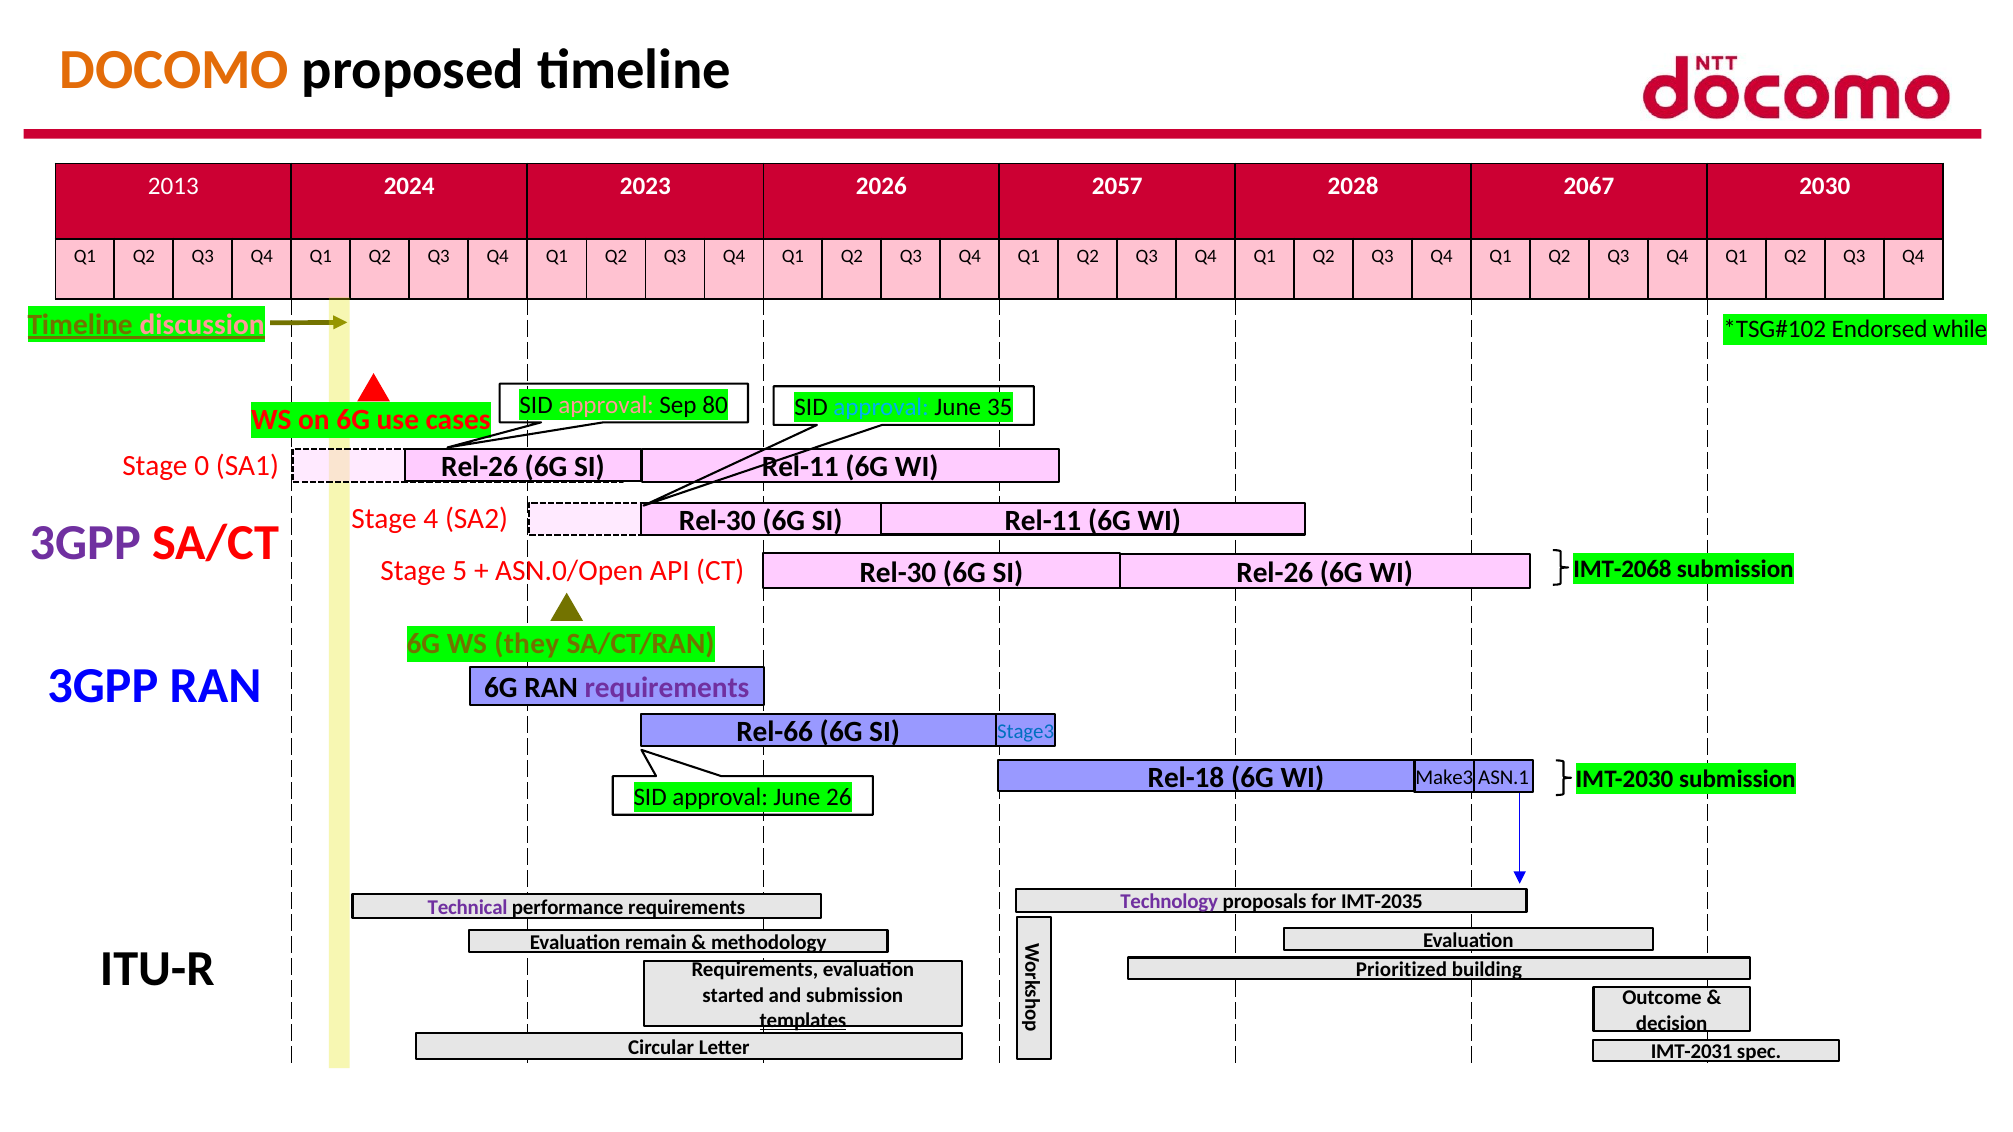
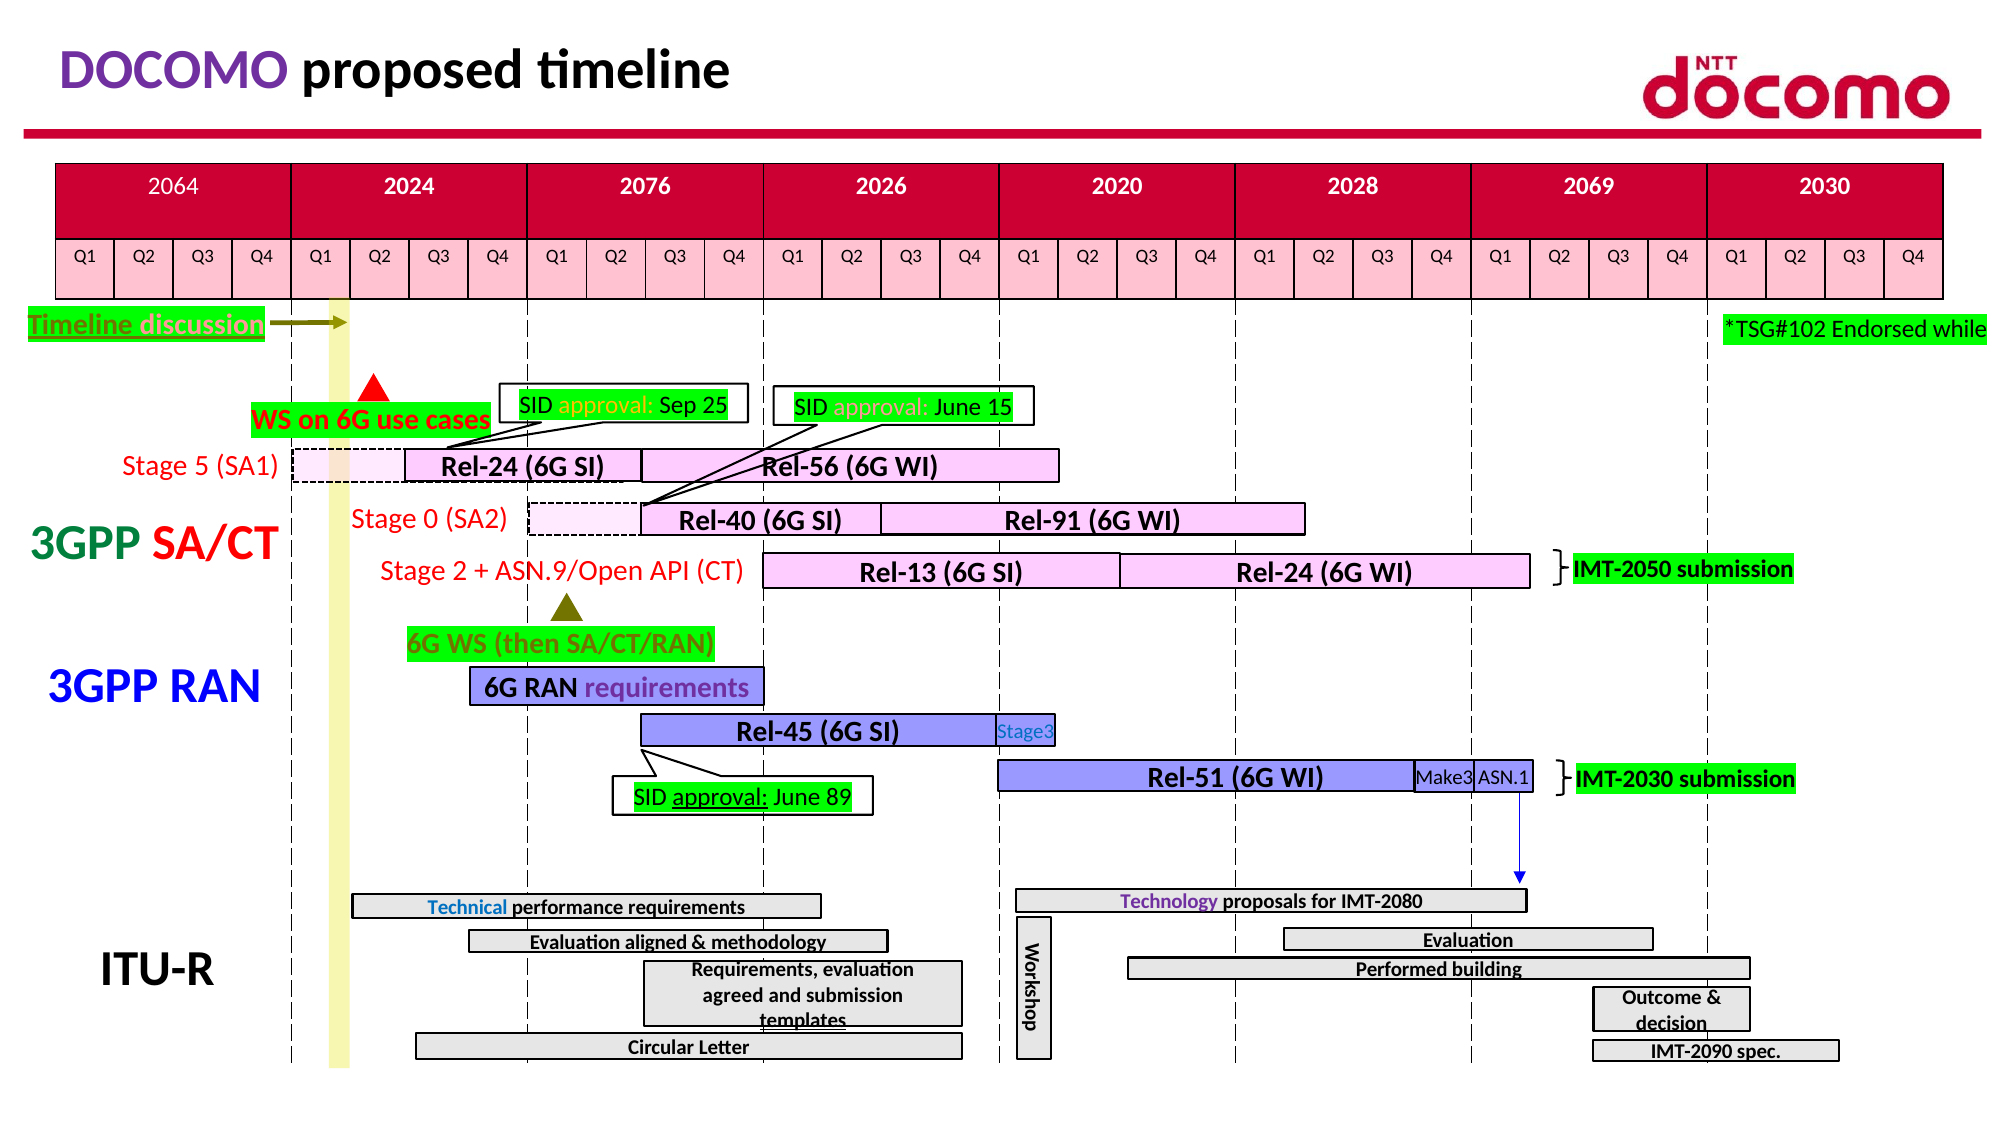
DOCOMO colour: orange -> purple
2013: 2013 -> 2064
2023: 2023 -> 2076
2057: 2057 -> 2020
2067: 2067 -> 2069
approval at (606, 405) colour: pink -> yellow
80: 80 -> 25
approval at (881, 407) colour: light blue -> pink
35: 35 -> 15
0: 0 -> 5
SA1 Rel-11: Rel-11 -> Rel-56
Rel-26 at (479, 467): Rel-26 -> Rel-24
4: 4 -> 0
Rel-11 at (1043, 521): Rel-11 -> Rel-91
Rel-30 at (717, 521): Rel-30 -> Rel-40
3GPP at (85, 543) colour: purple -> green
5: 5 -> 2
ASN.0/Open: ASN.0/Open -> ASN.9/Open
IMT-2068: IMT-2068 -> IMT-2050
Rel-30 at (898, 573): Rel-30 -> Rel-13
SI Rel-26: Rel-26 -> Rel-24
they: they -> then
Rel-66: Rel-66 -> Rel-45
Rel-18: Rel-18 -> Rel-51
approval at (720, 797) underline: none -> present
26: 26 -> 89
IMT-2035: IMT-2035 -> IMT-2080
Technical colour: purple -> blue
remain: remain -> aligned
Prioritized: Prioritized -> Performed
started: started -> agreed
IMT-2031: IMT-2031 -> IMT-2090
